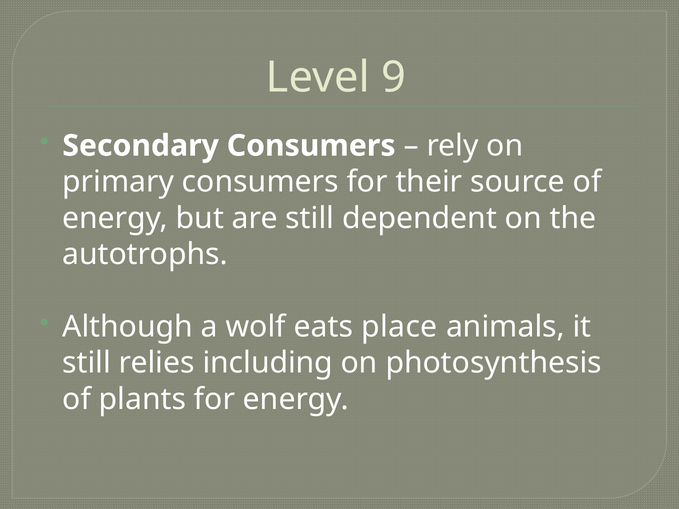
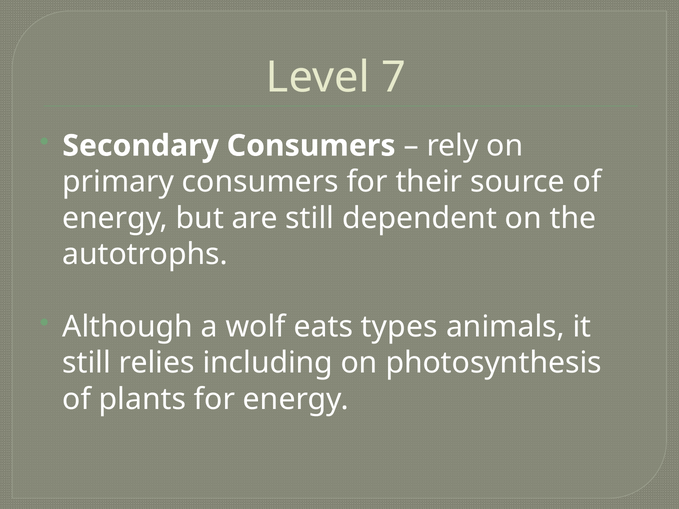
9: 9 -> 7
place: place -> types
